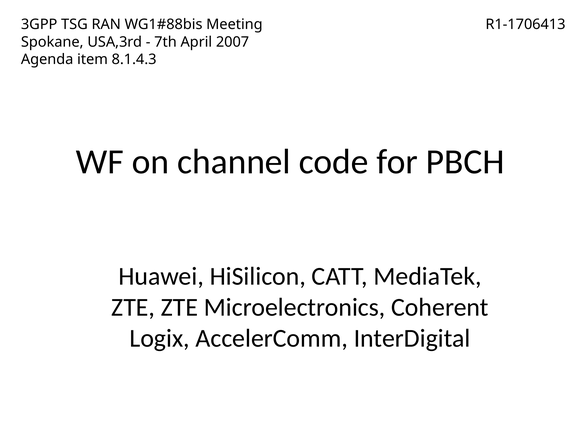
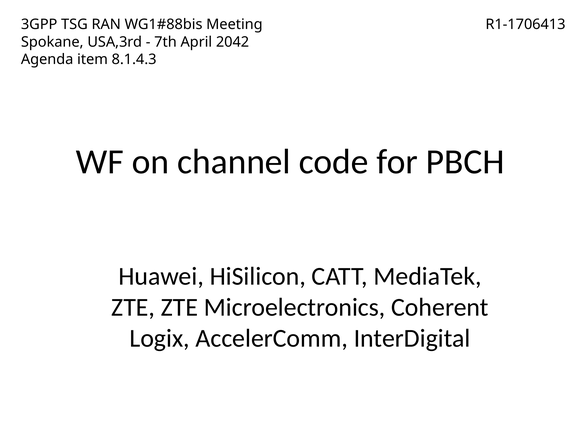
2007: 2007 -> 2042
